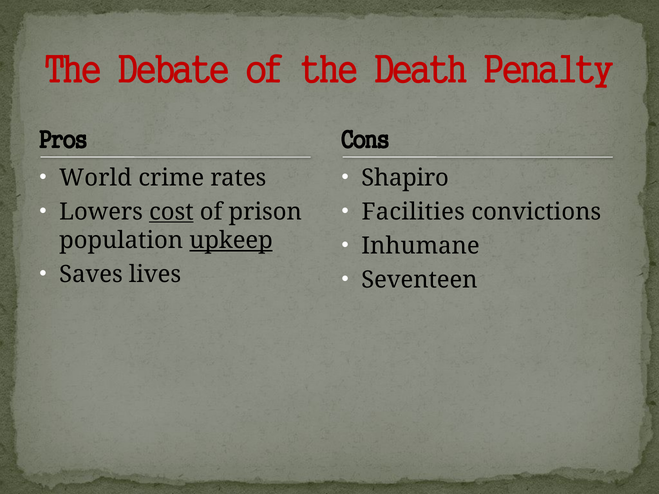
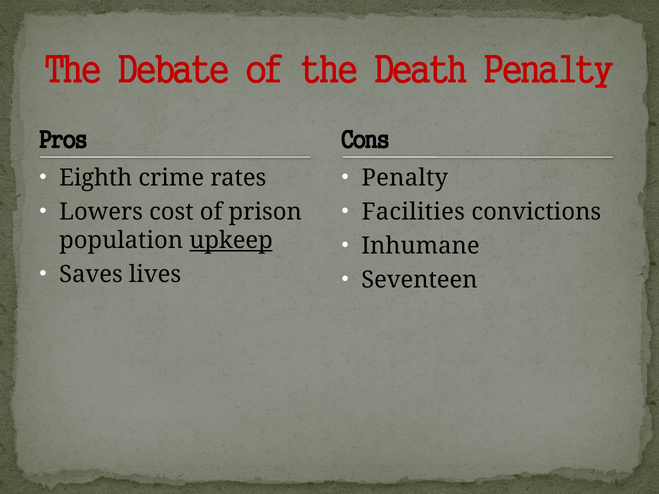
World: World -> Eighth
Shapiro at (405, 178): Shapiro -> Penalty
cost underline: present -> none
